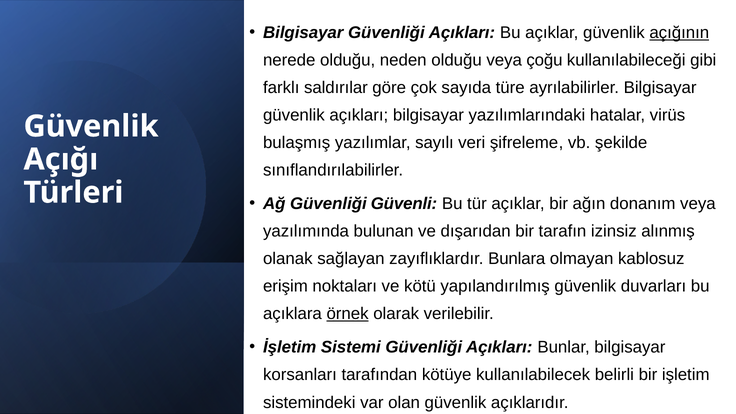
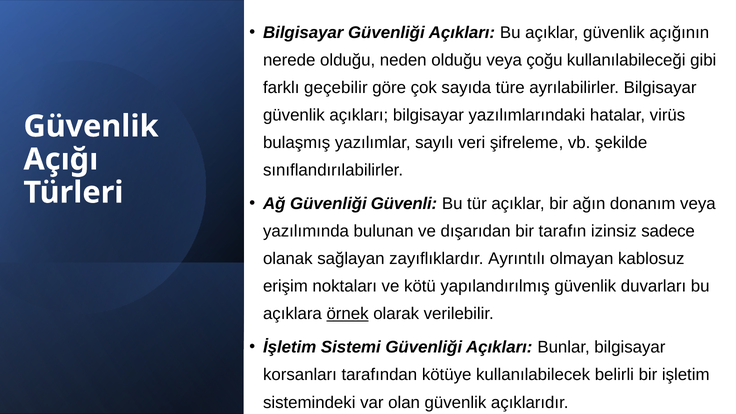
açığının underline: present -> none
saldırılar: saldırılar -> geçebilir
alınmış: alınmış -> sadece
Bunlara: Bunlara -> Ayrıntılı
